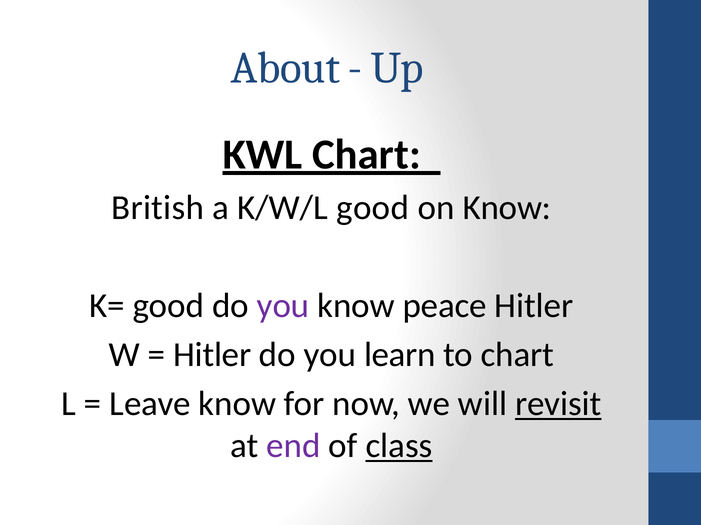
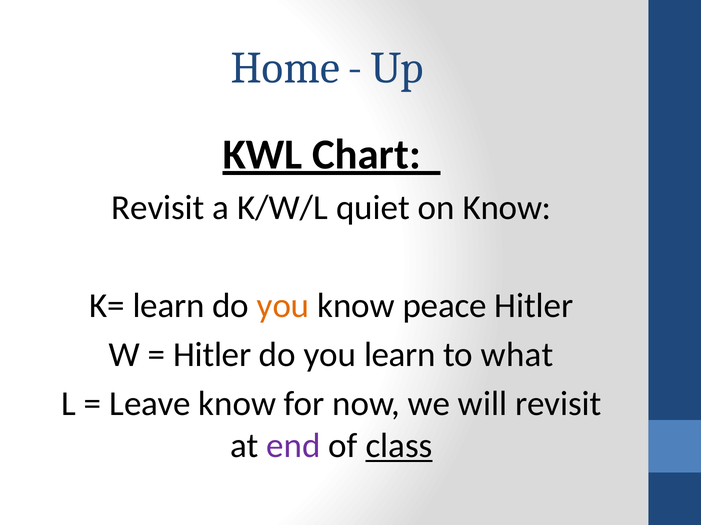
About: About -> Home
British at (158, 208): British -> Revisit
K/W/L good: good -> quiet
K= good: good -> learn
you at (283, 306) colour: purple -> orange
to chart: chart -> what
revisit at (558, 404) underline: present -> none
